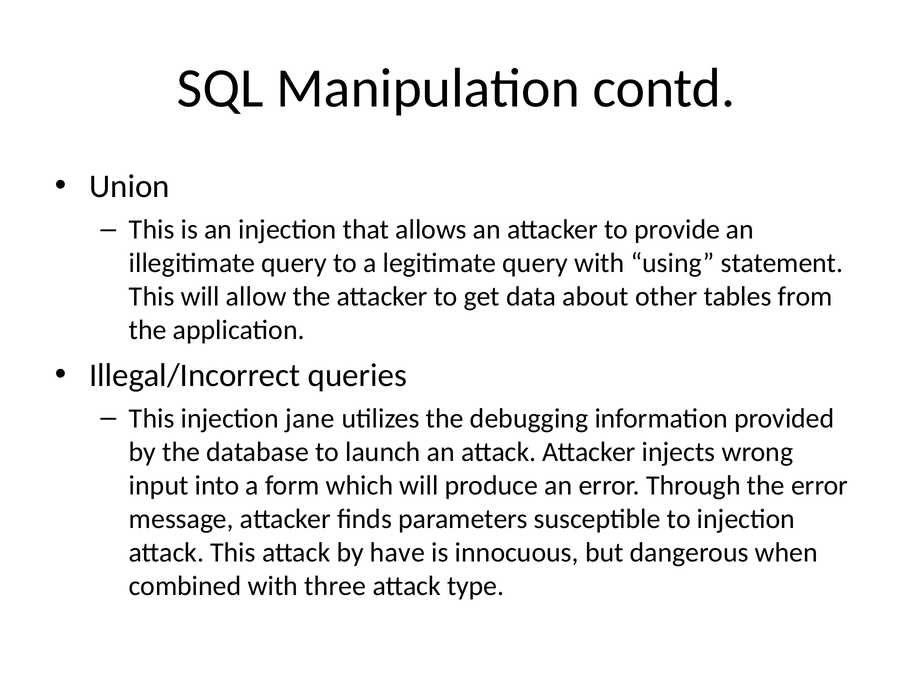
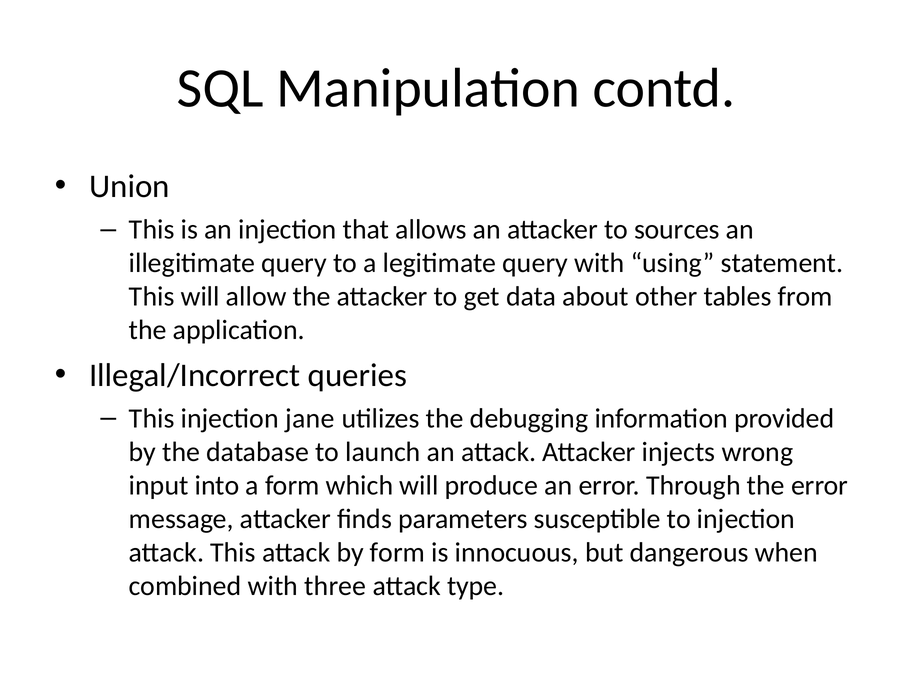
provide: provide -> sources
by have: have -> form
